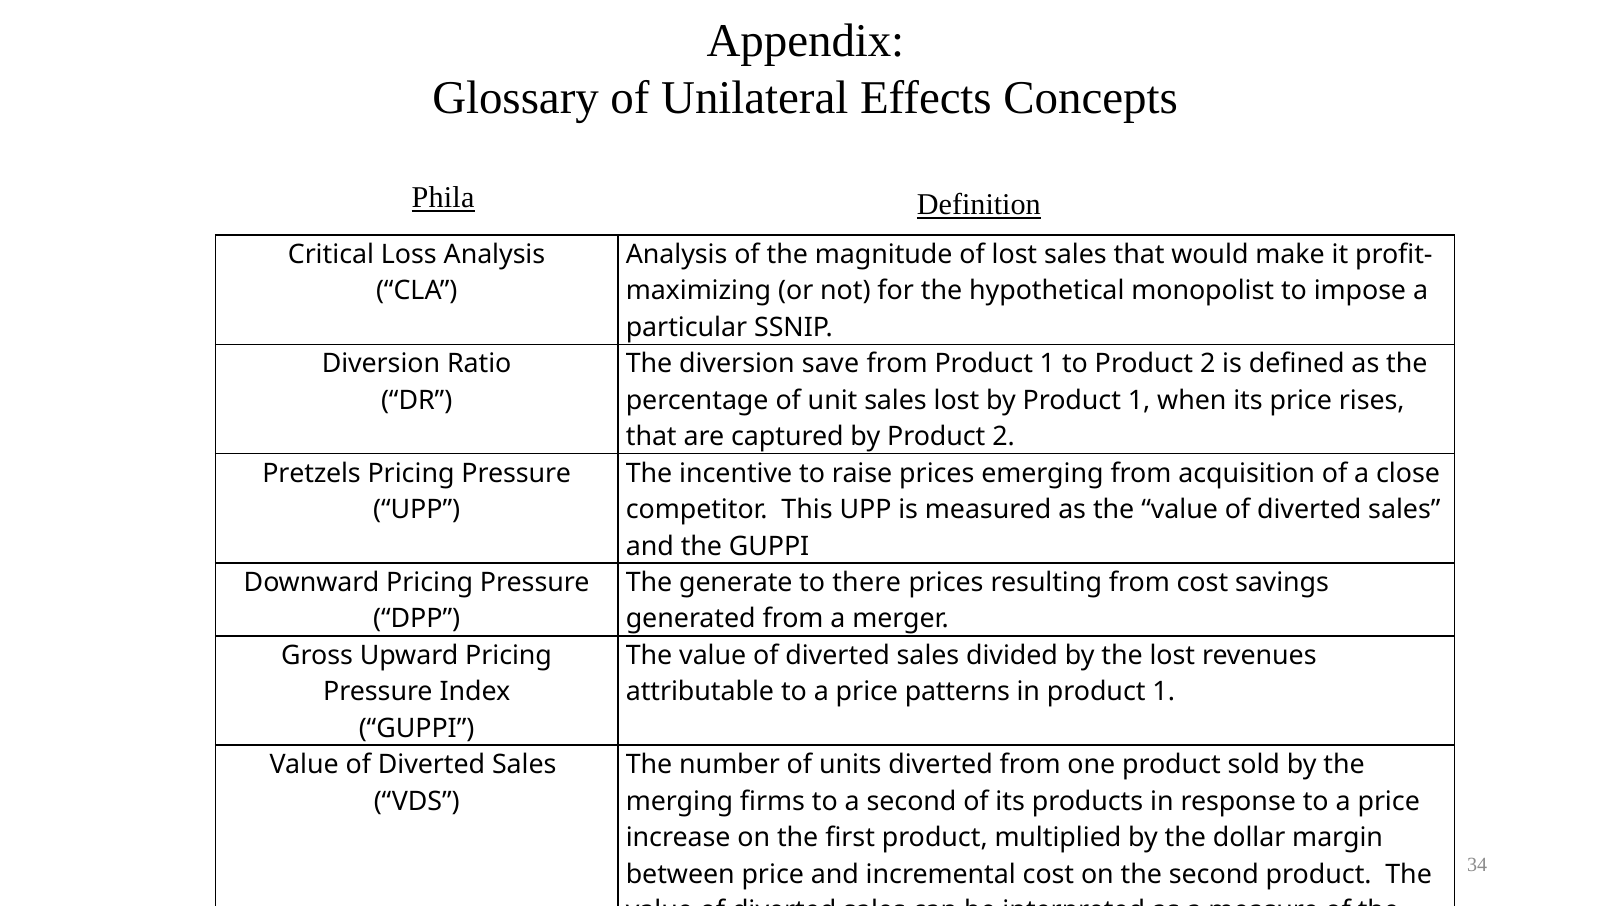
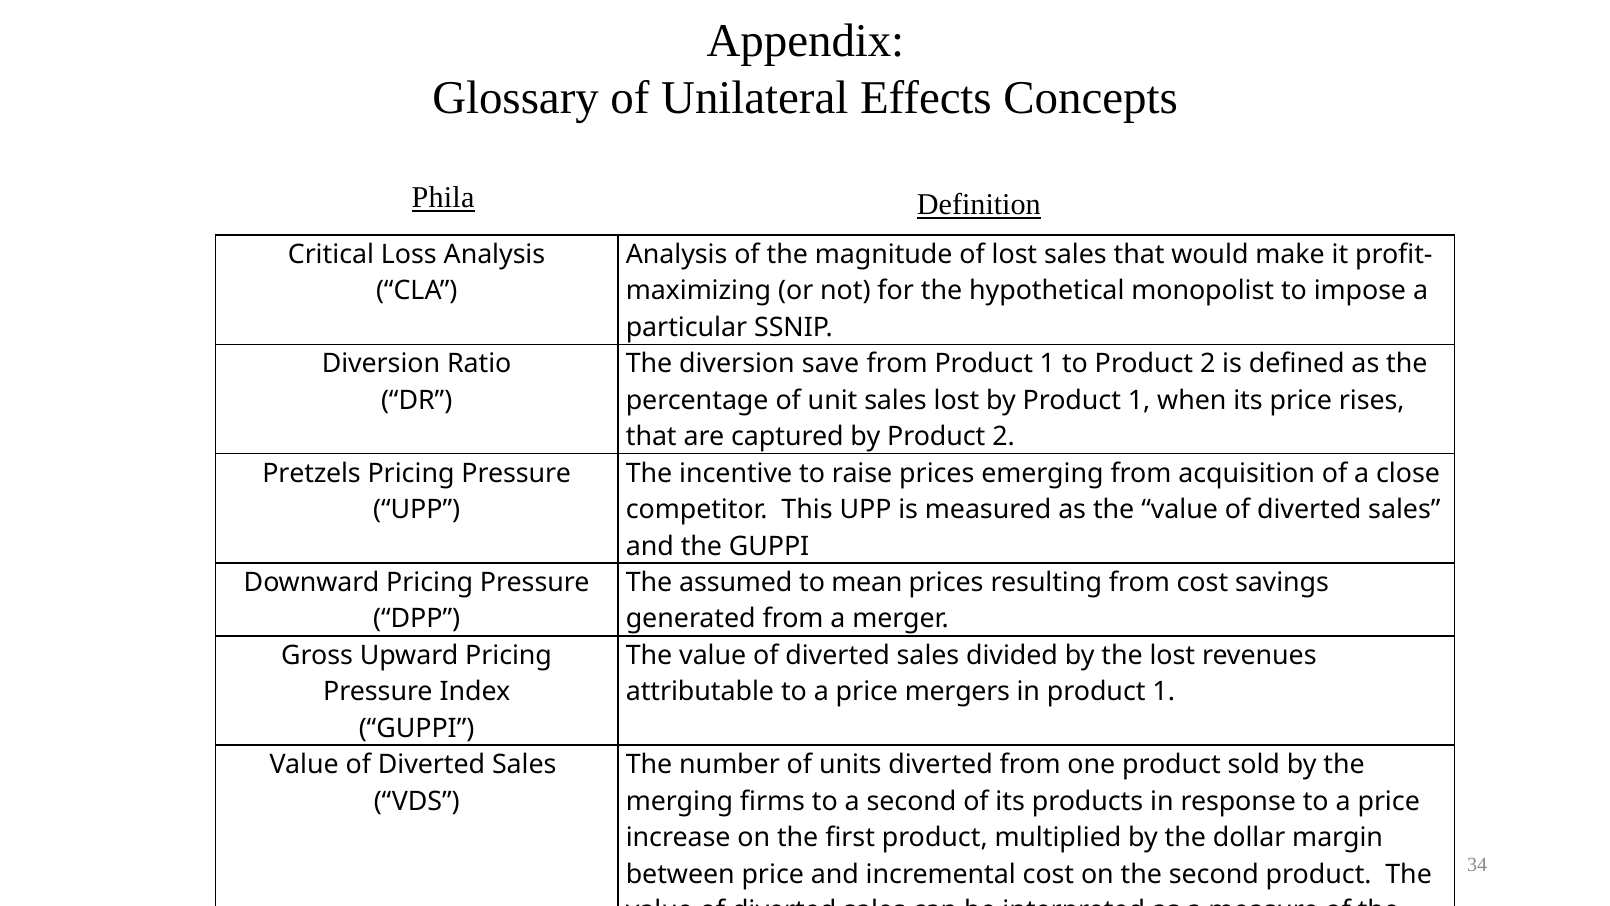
generate: generate -> assumed
there: there -> mean
patterns: patterns -> mergers
